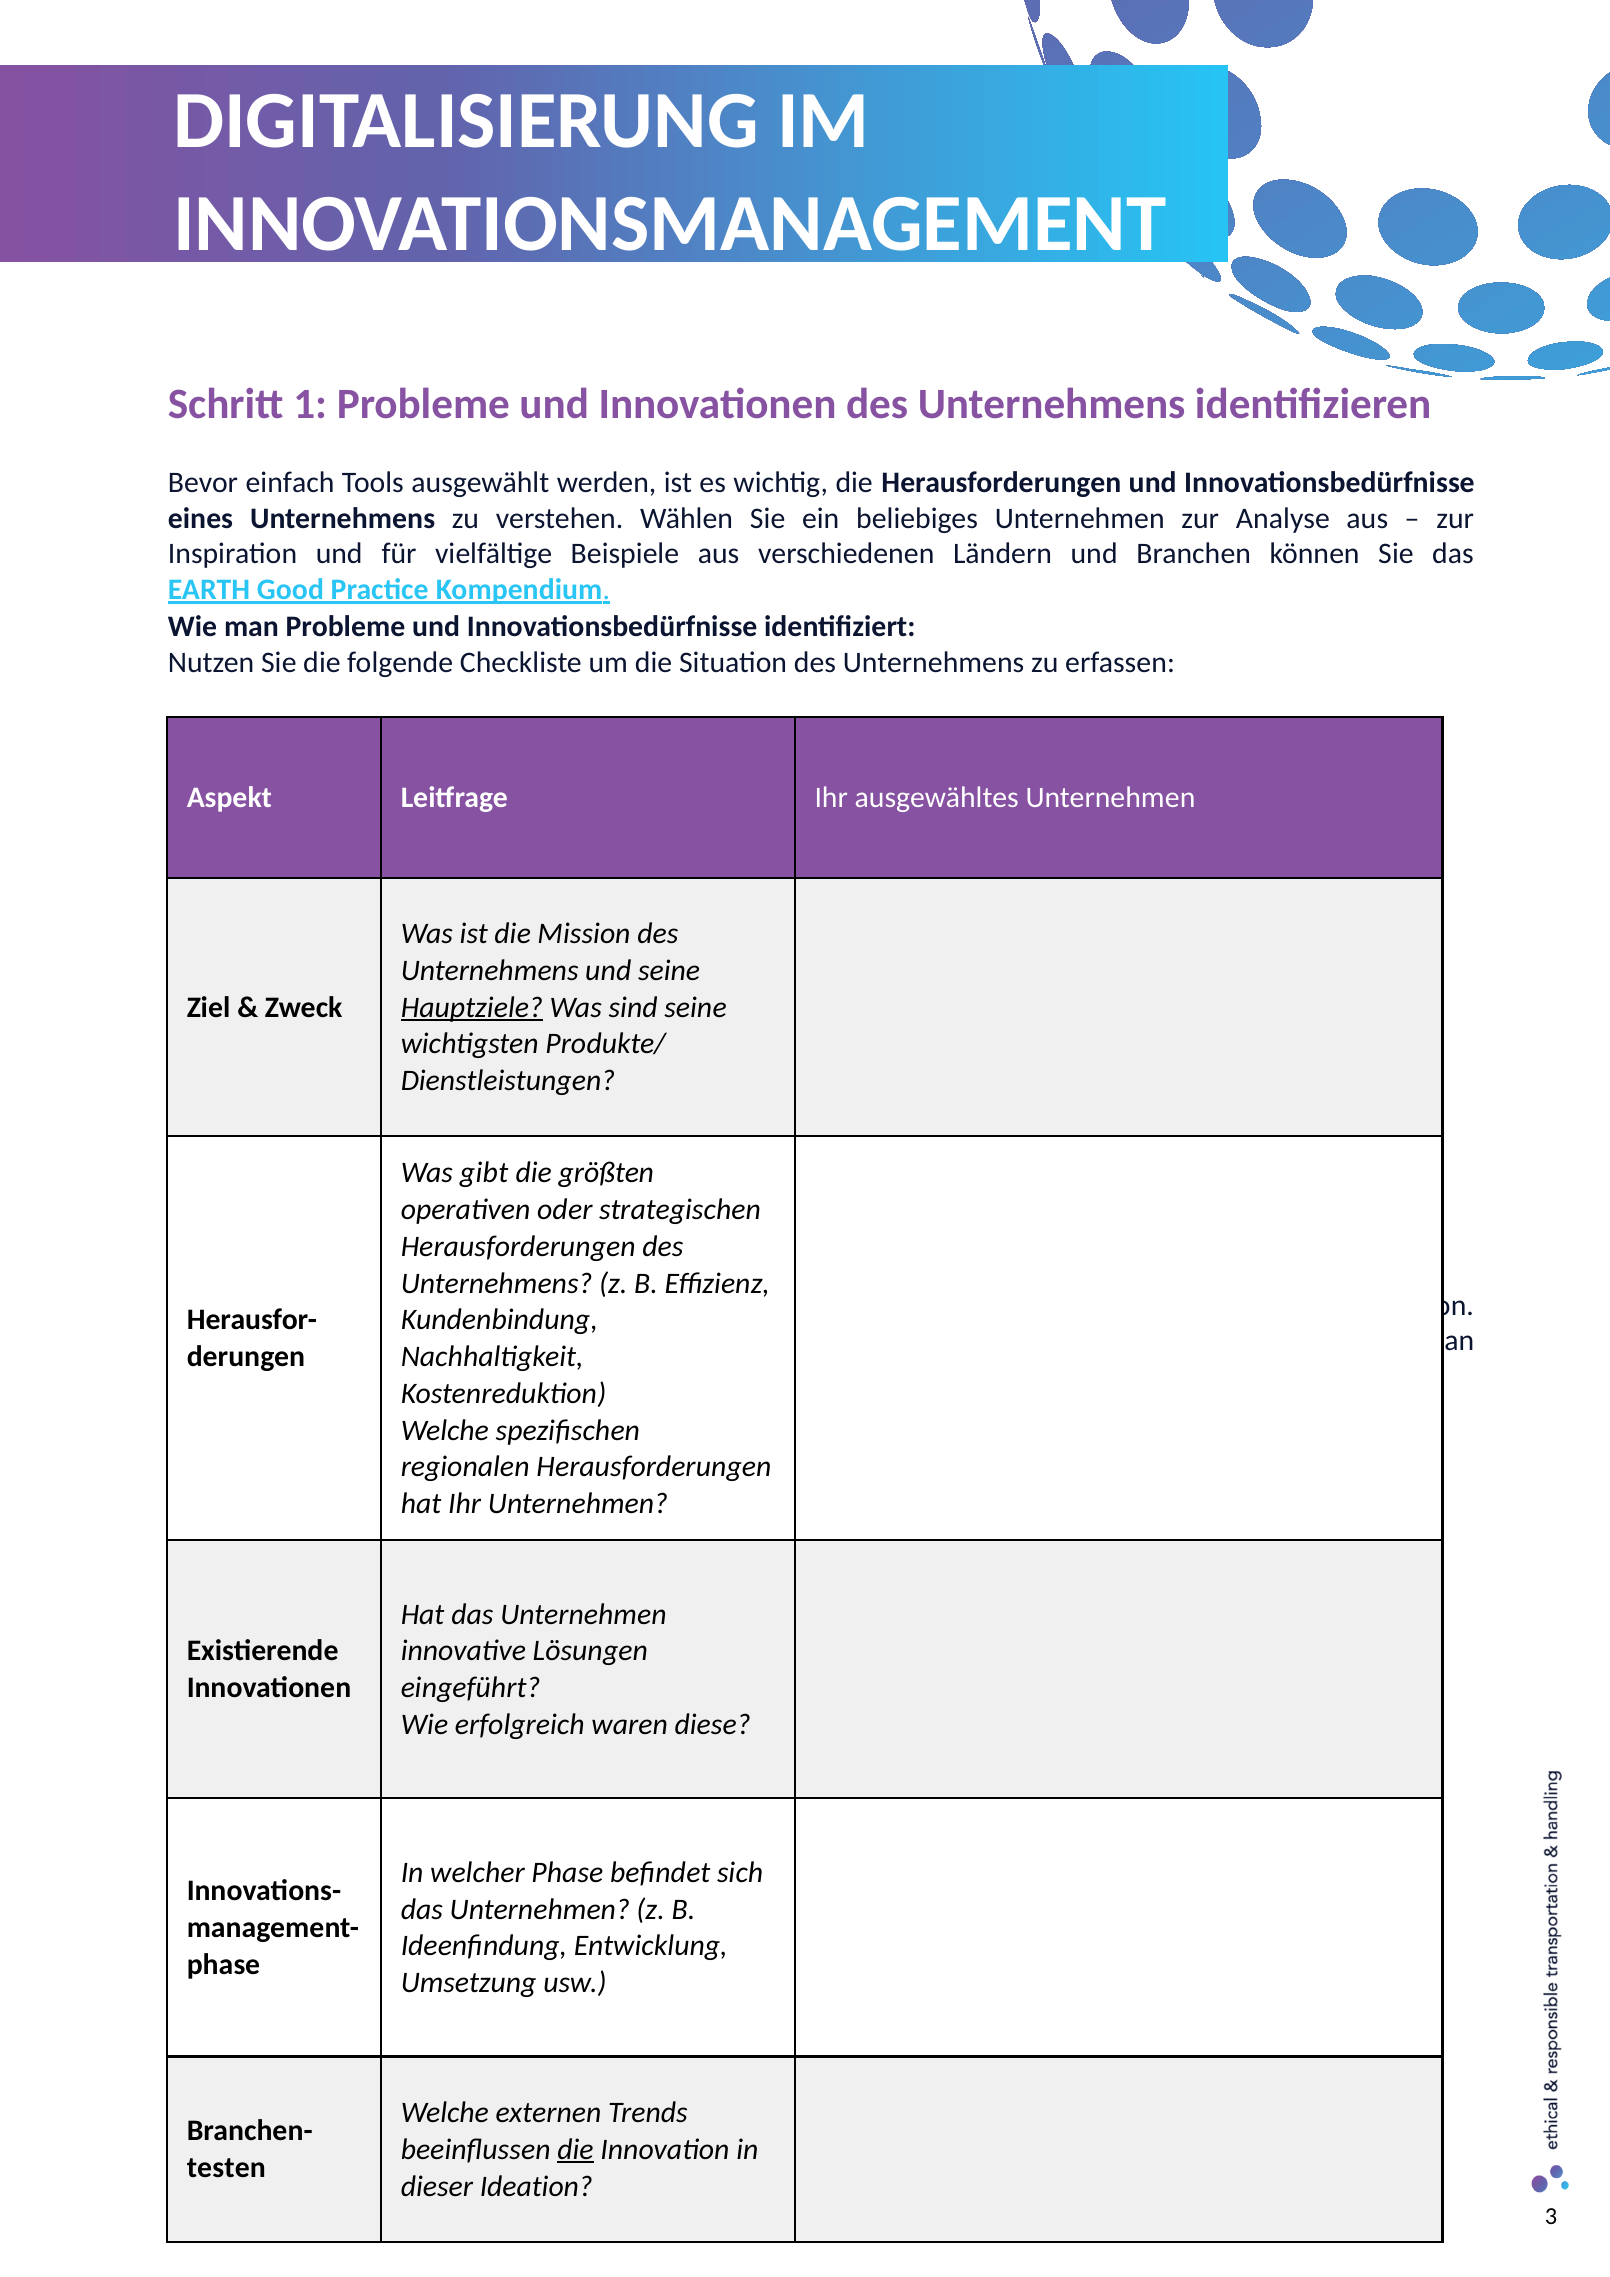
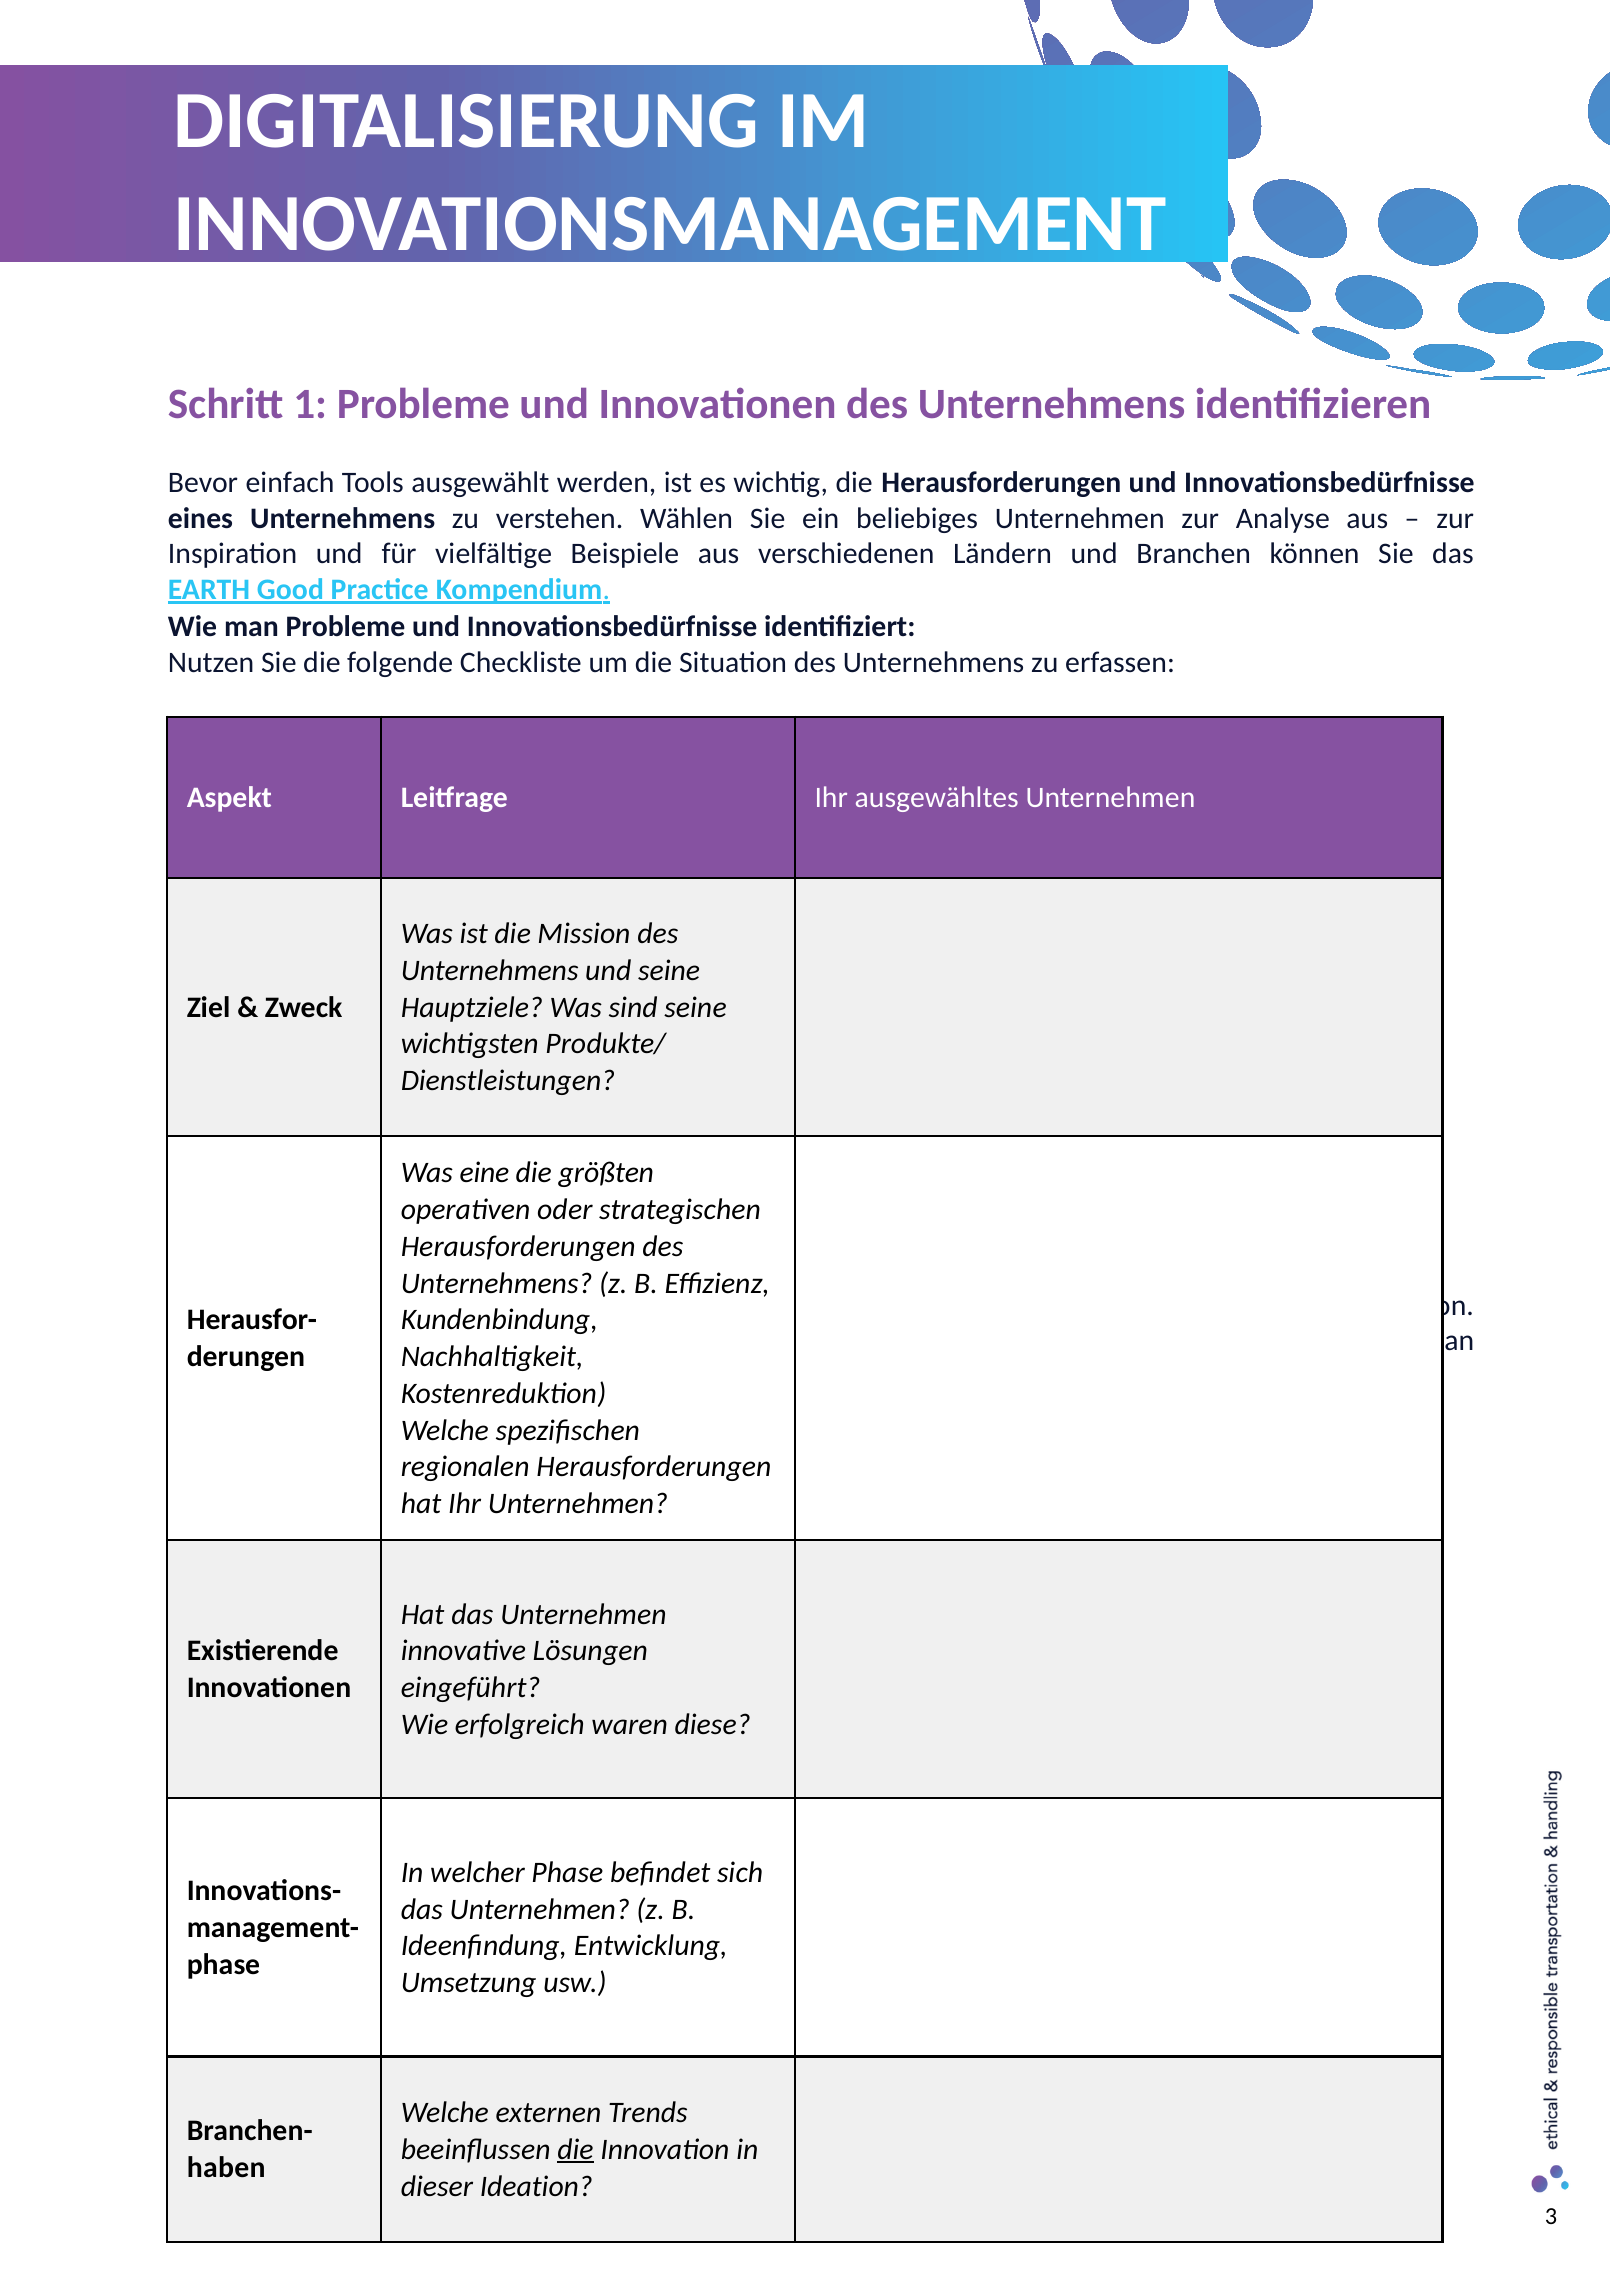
Hauptziele underline: present -> none
gibt: gibt -> eine
testen: testen -> haben
